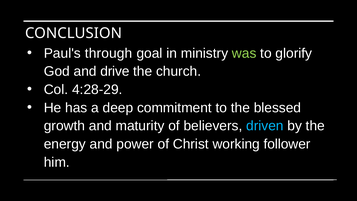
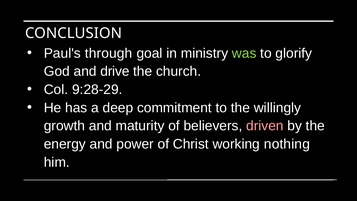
4:28-29: 4:28-29 -> 9:28-29
blessed: blessed -> willingly
driven colour: light blue -> pink
follower: follower -> nothing
